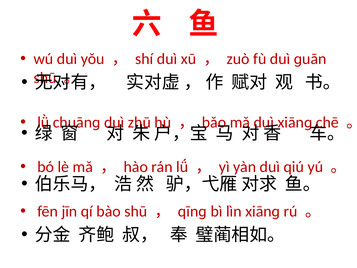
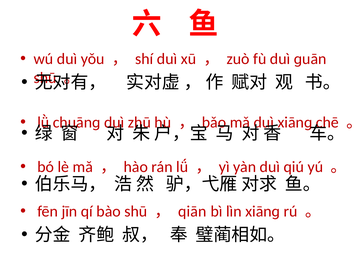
qīnɡ: qīnɡ -> qiān
